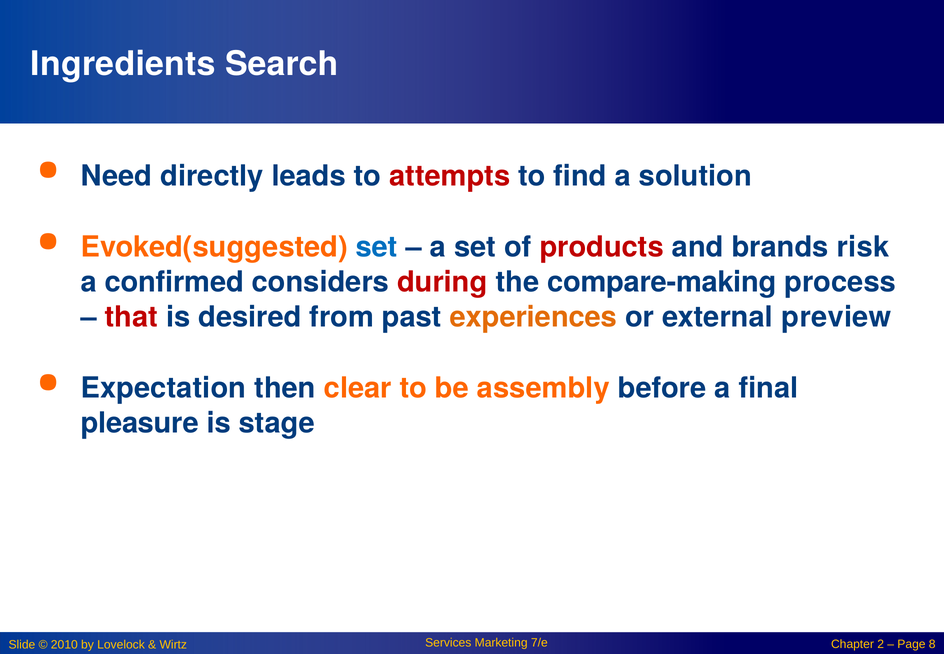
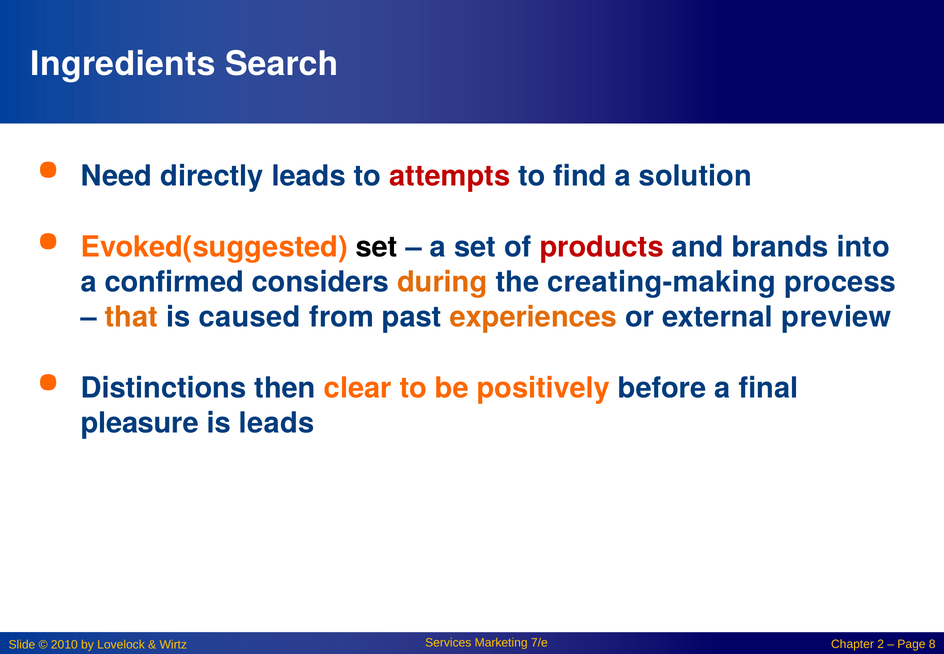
set at (377, 247) colour: blue -> black
risk: risk -> into
during colour: red -> orange
compare-making: compare-making -> creating-making
that colour: red -> orange
desired: desired -> caused
Expectation: Expectation -> Distinctions
assembly: assembly -> positively
is stage: stage -> leads
